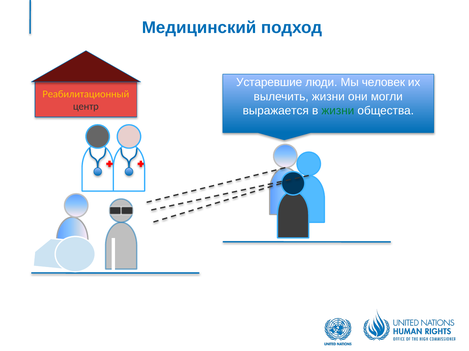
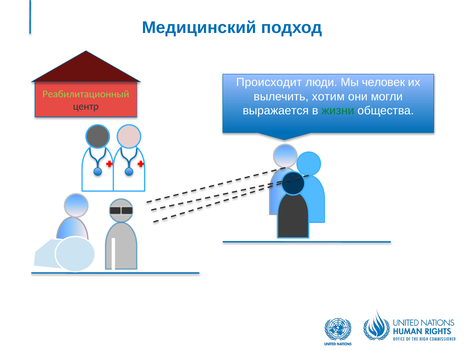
Устаревшие: Устаревшие -> Происходит
Реабилитационный colour: yellow -> light green
вылечить жизни: жизни -> хотим
